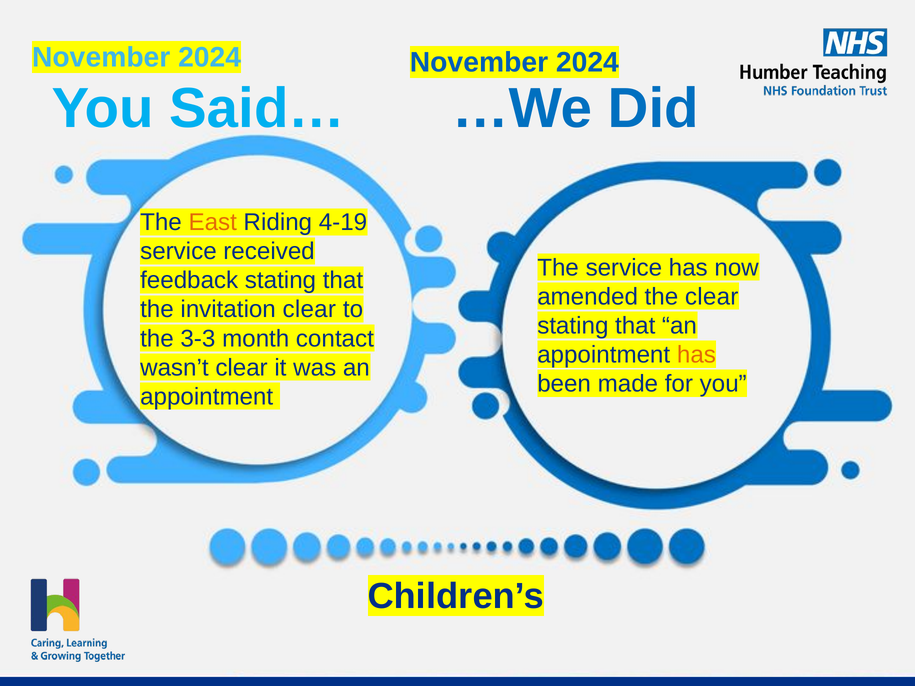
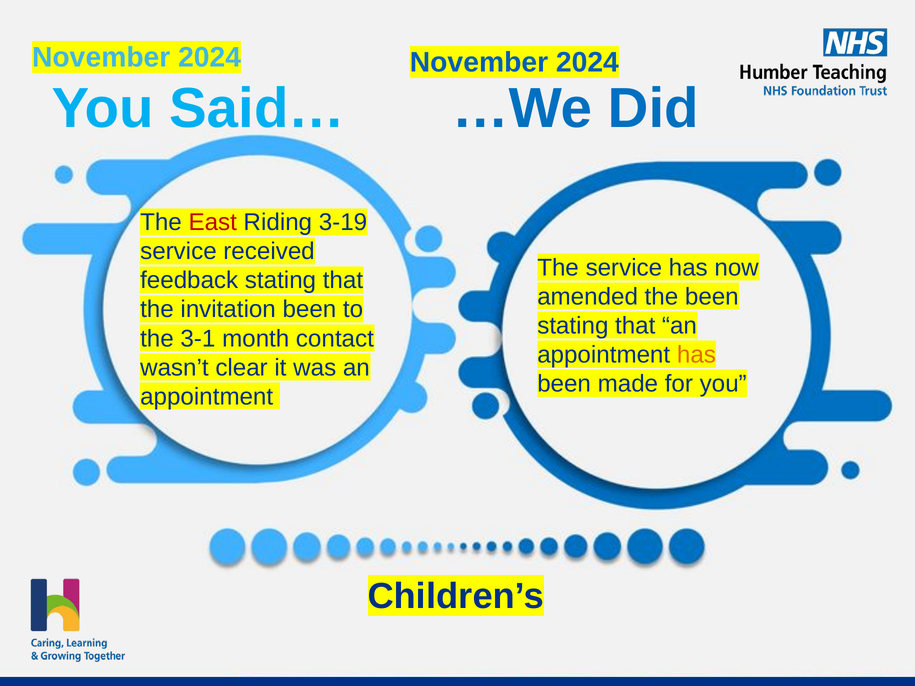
East colour: orange -> red
4-19: 4-19 -> 3-19
the clear: clear -> been
invitation clear: clear -> been
3-3: 3-3 -> 3-1
